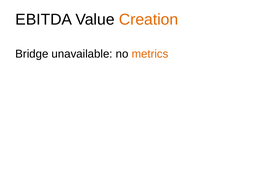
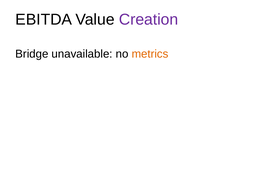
Creation colour: orange -> purple
